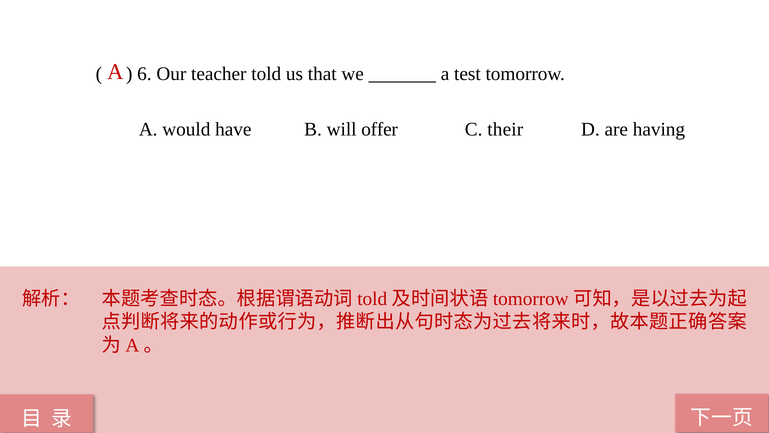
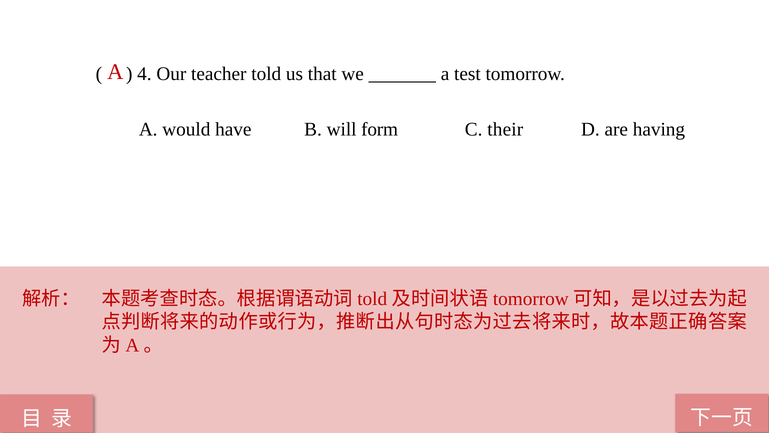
6: 6 -> 4
offer: offer -> form
